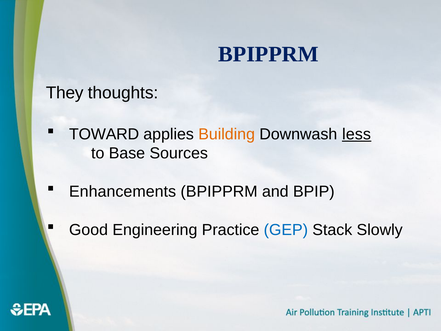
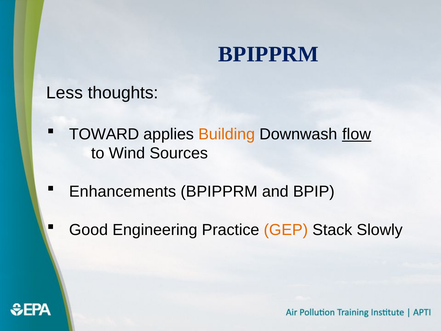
They: They -> Less
less: less -> flow
Base: Base -> Wind
GEP colour: blue -> orange
